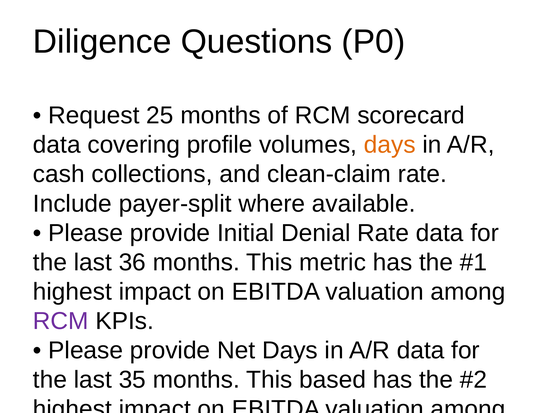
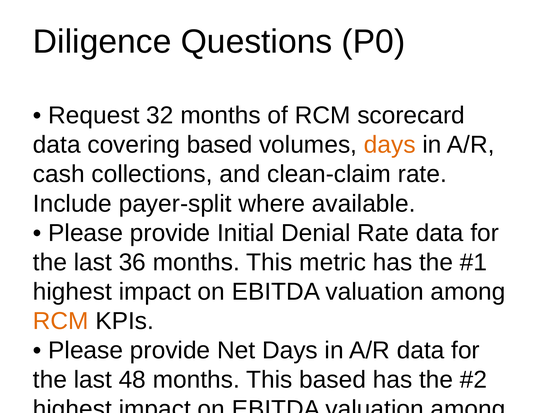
25: 25 -> 32
covering profile: profile -> based
RCM at (61, 321) colour: purple -> orange
35: 35 -> 48
